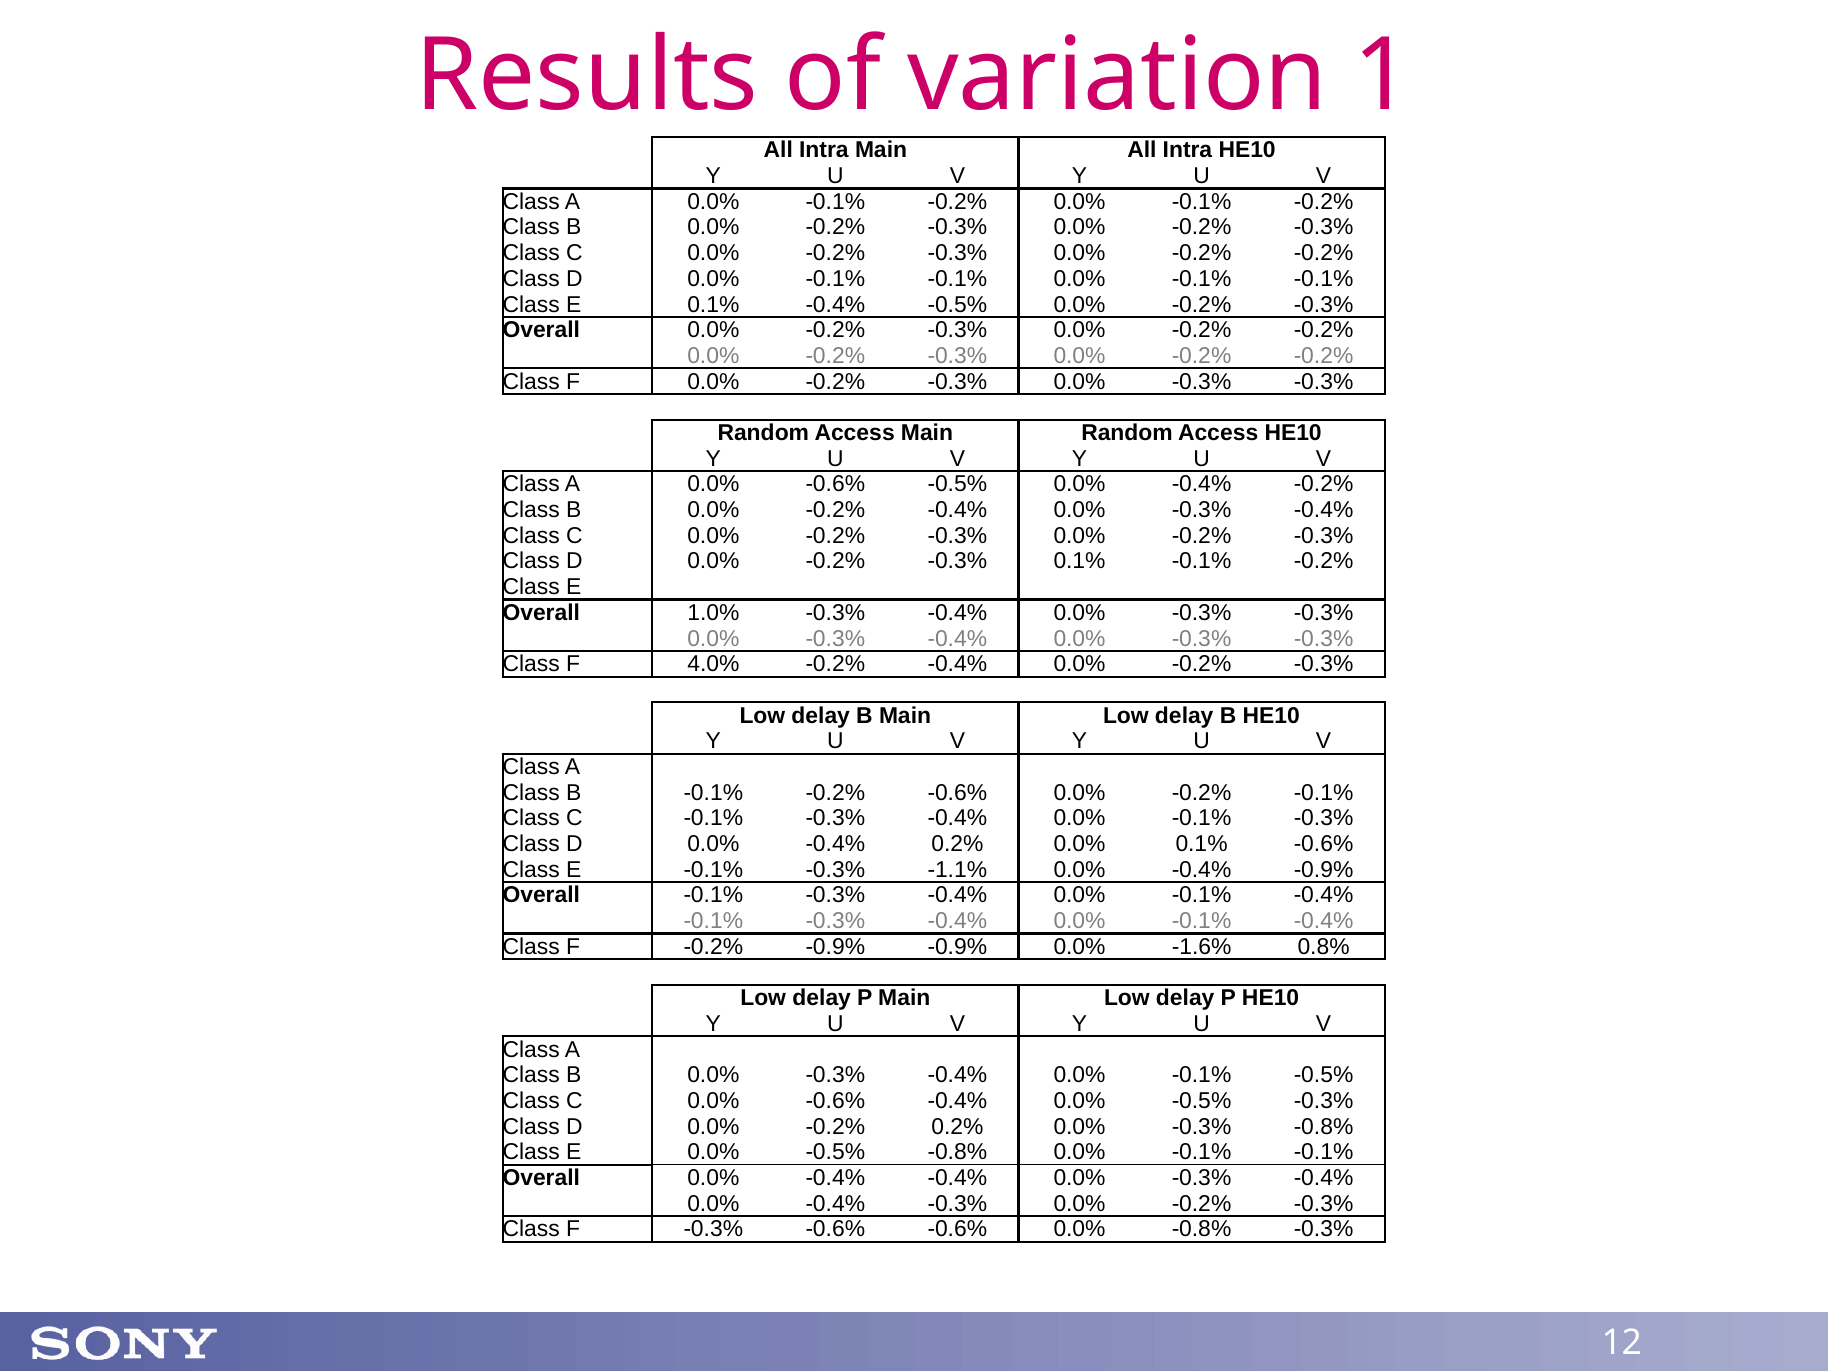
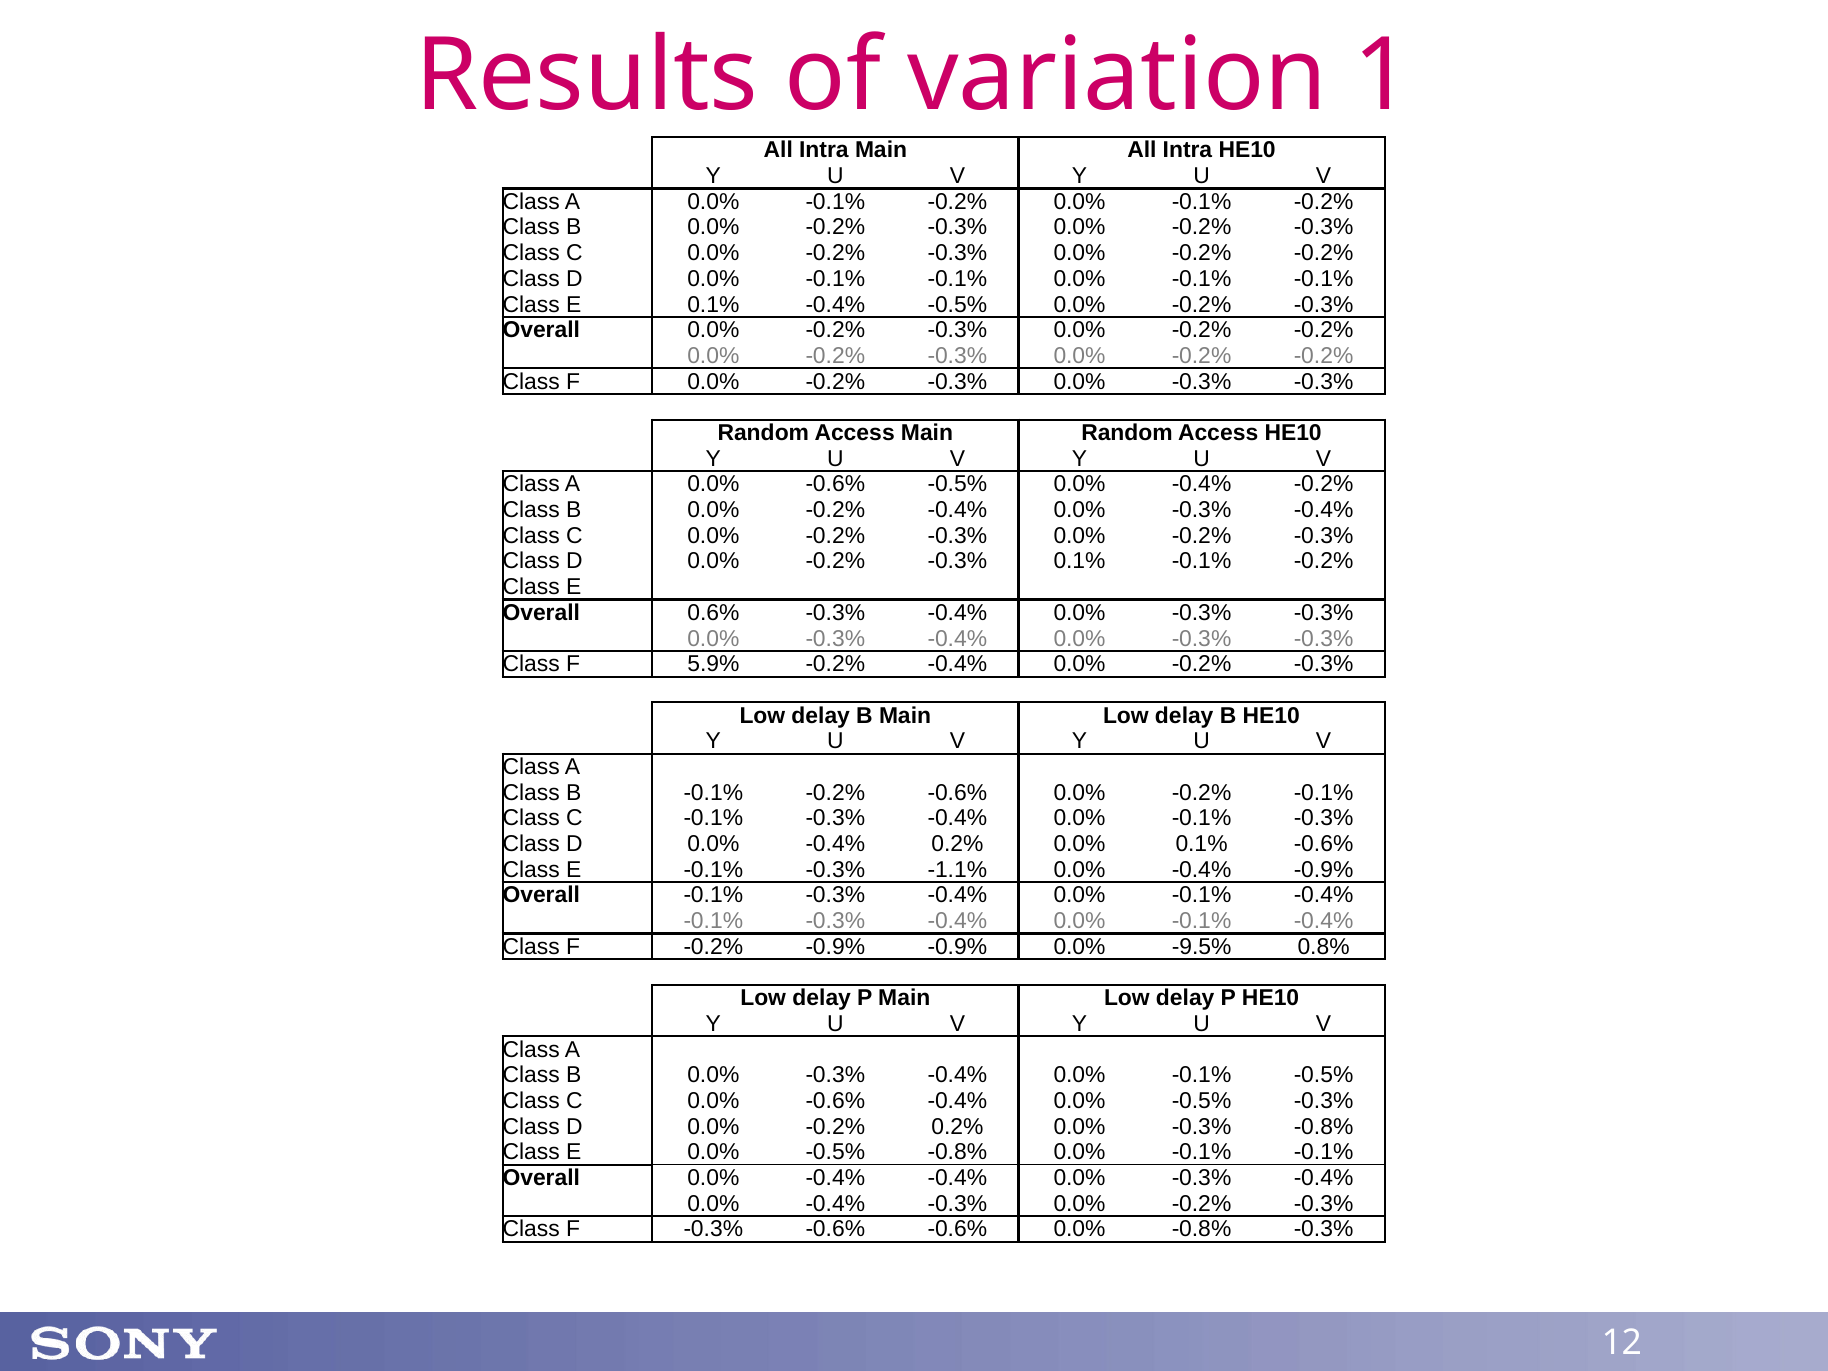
1.0%: 1.0% -> 0.6%
4.0%: 4.0% -> 5.9%
-1.6%: -1.6% -> -9.5%
